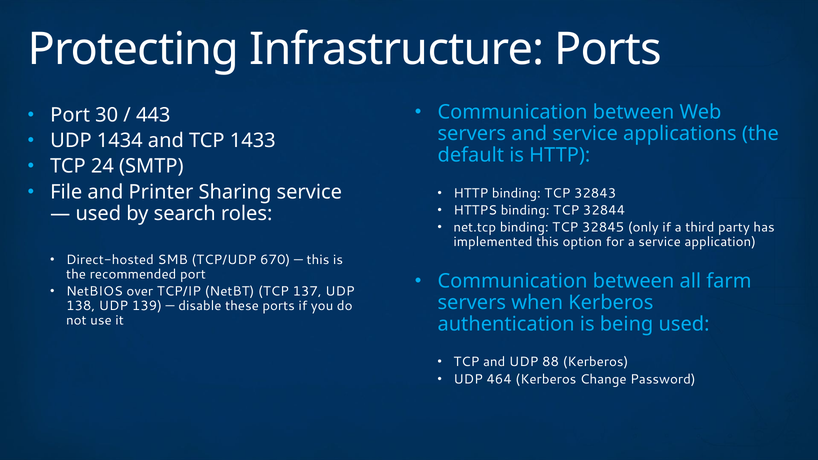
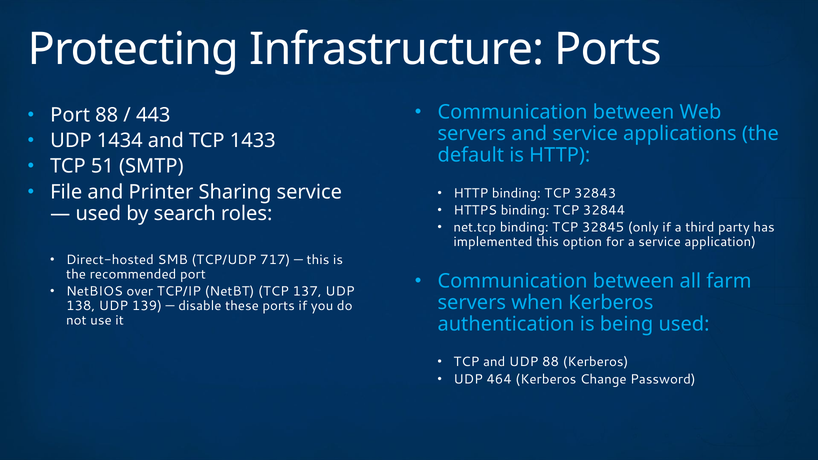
Port 30: 30 -> 88
24: 24 -> 51
670: 670 -> 717
